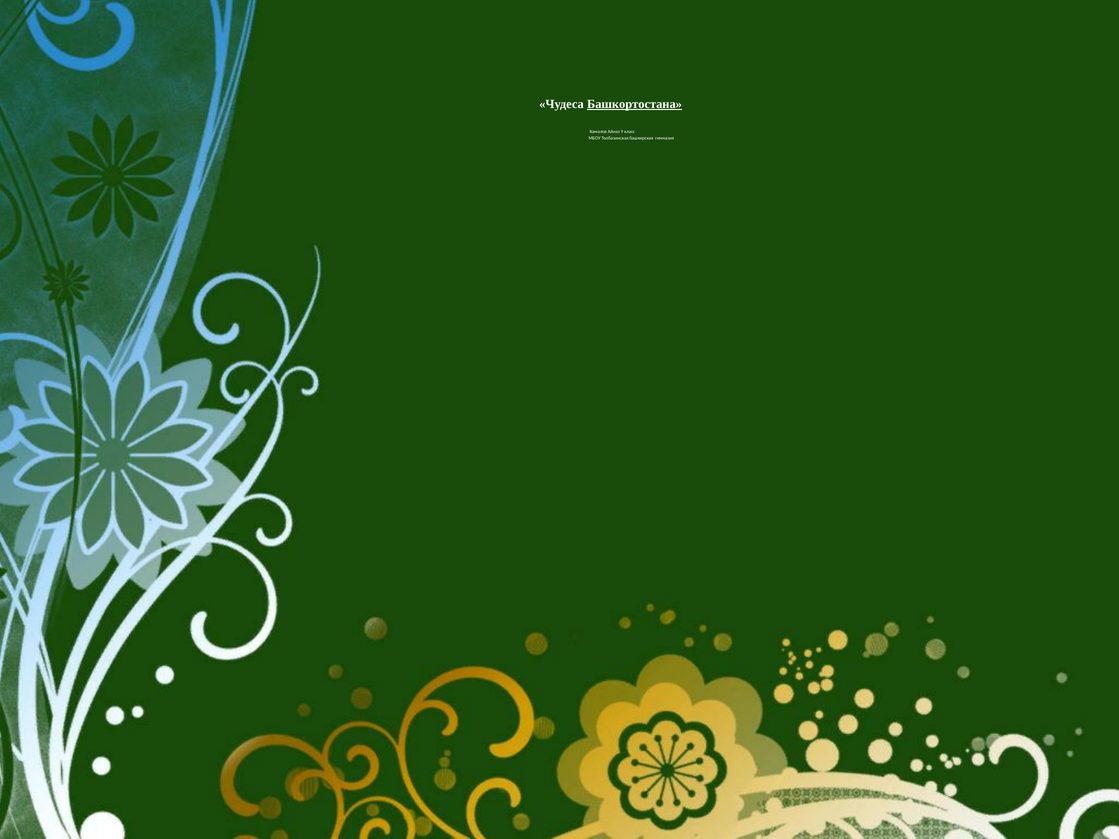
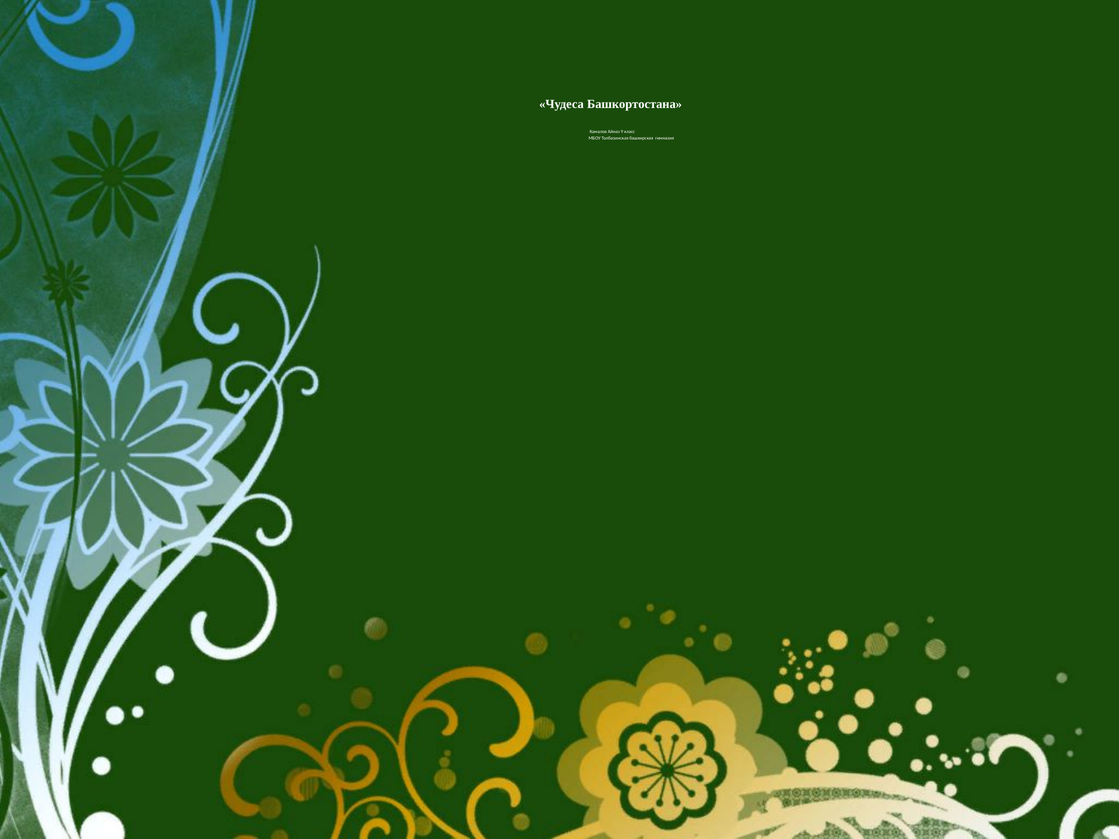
Башкортостана underline: present -> none
